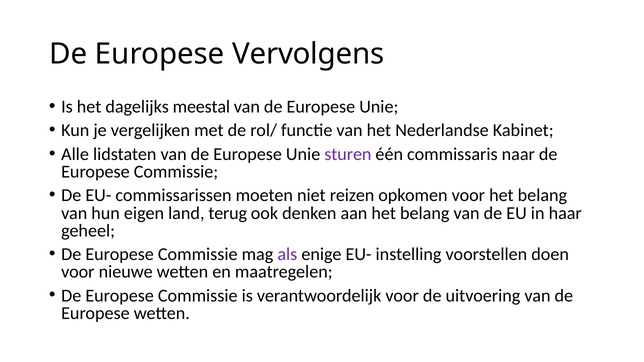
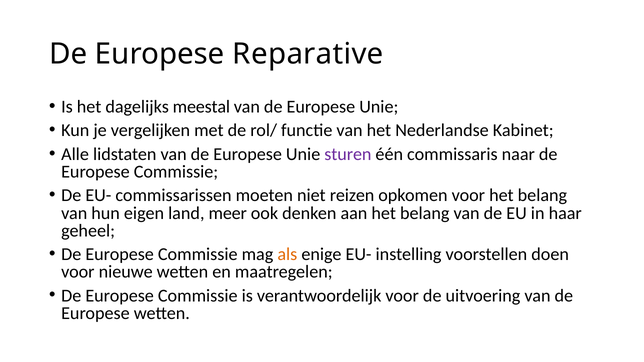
Vervolgens: Vervolgens -> Reparative
terug: terug -> meer
als colour: purple -> orange
